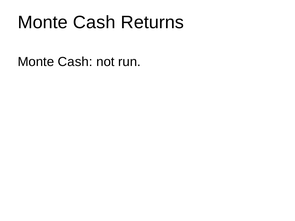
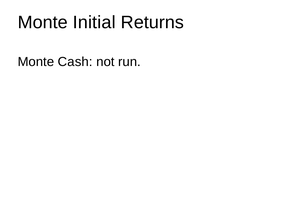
Cash at (94, 22): Cash -> Initial
